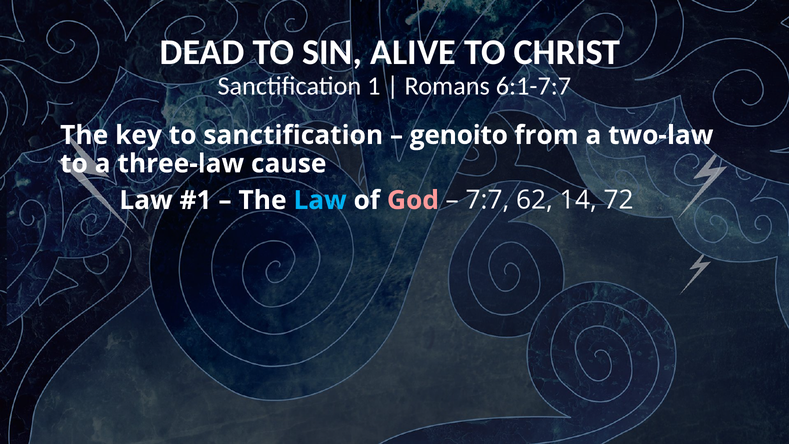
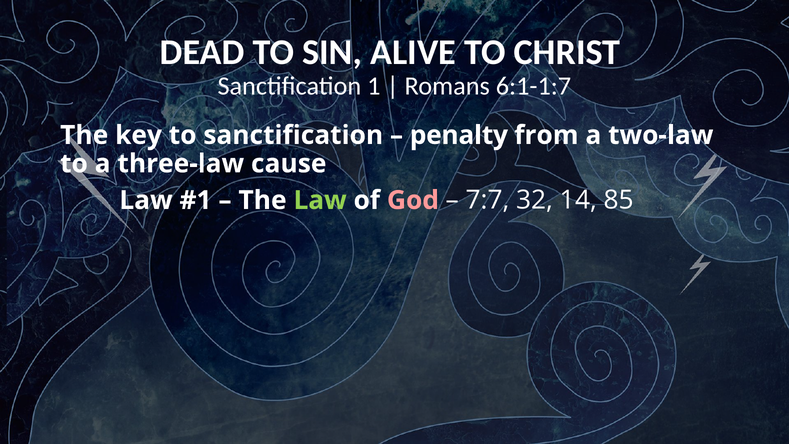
6:1-7:7: 6:1-7:7 -> 6:1-1:7
genoito: genoito -> penalty
Law at (320, 200) colour: light blue -> light green
62: 62 -> 32
72: 72 -> 85
